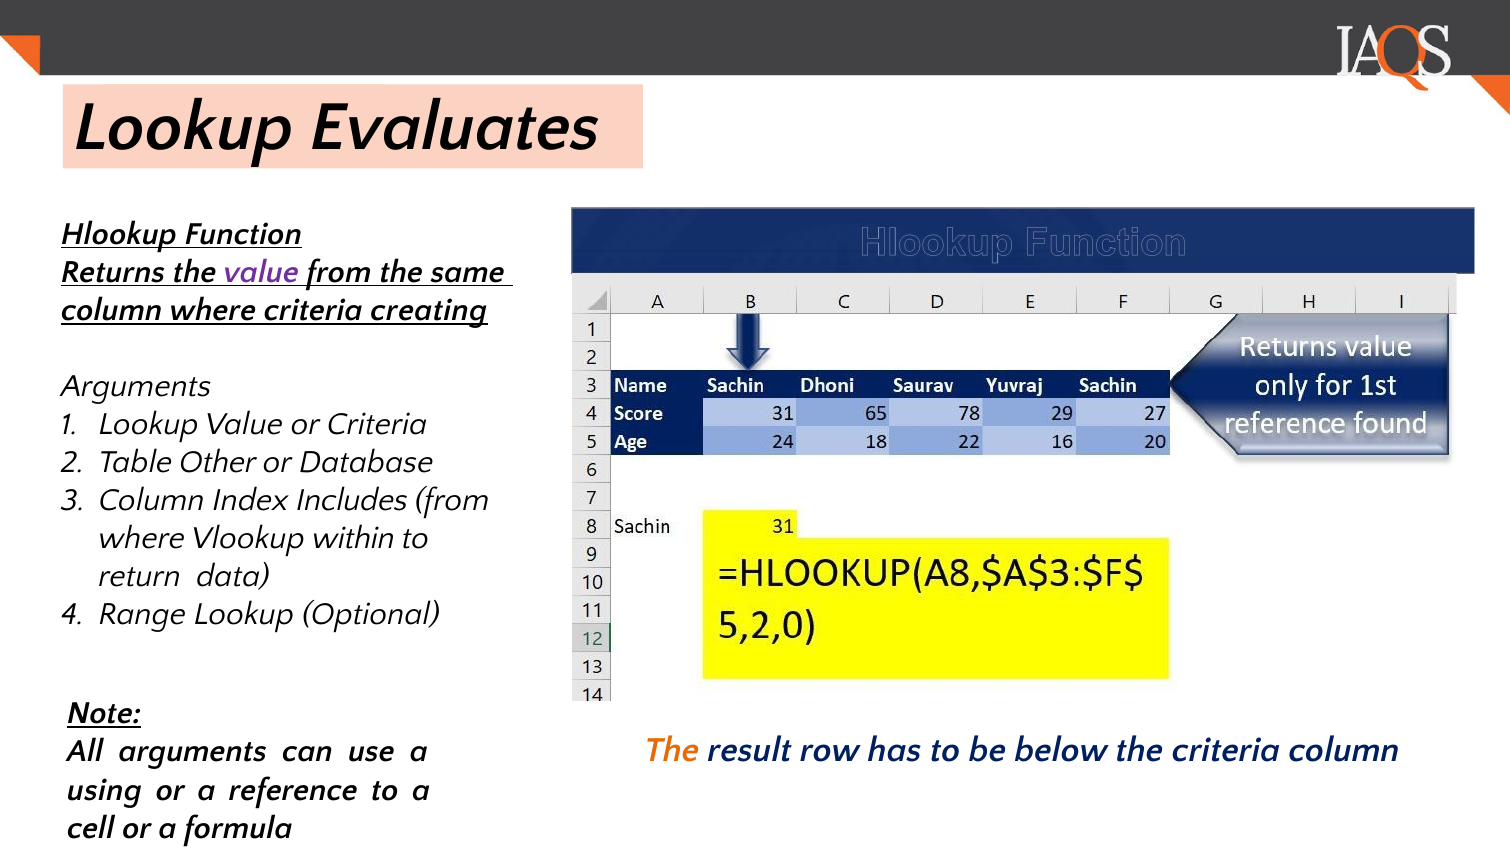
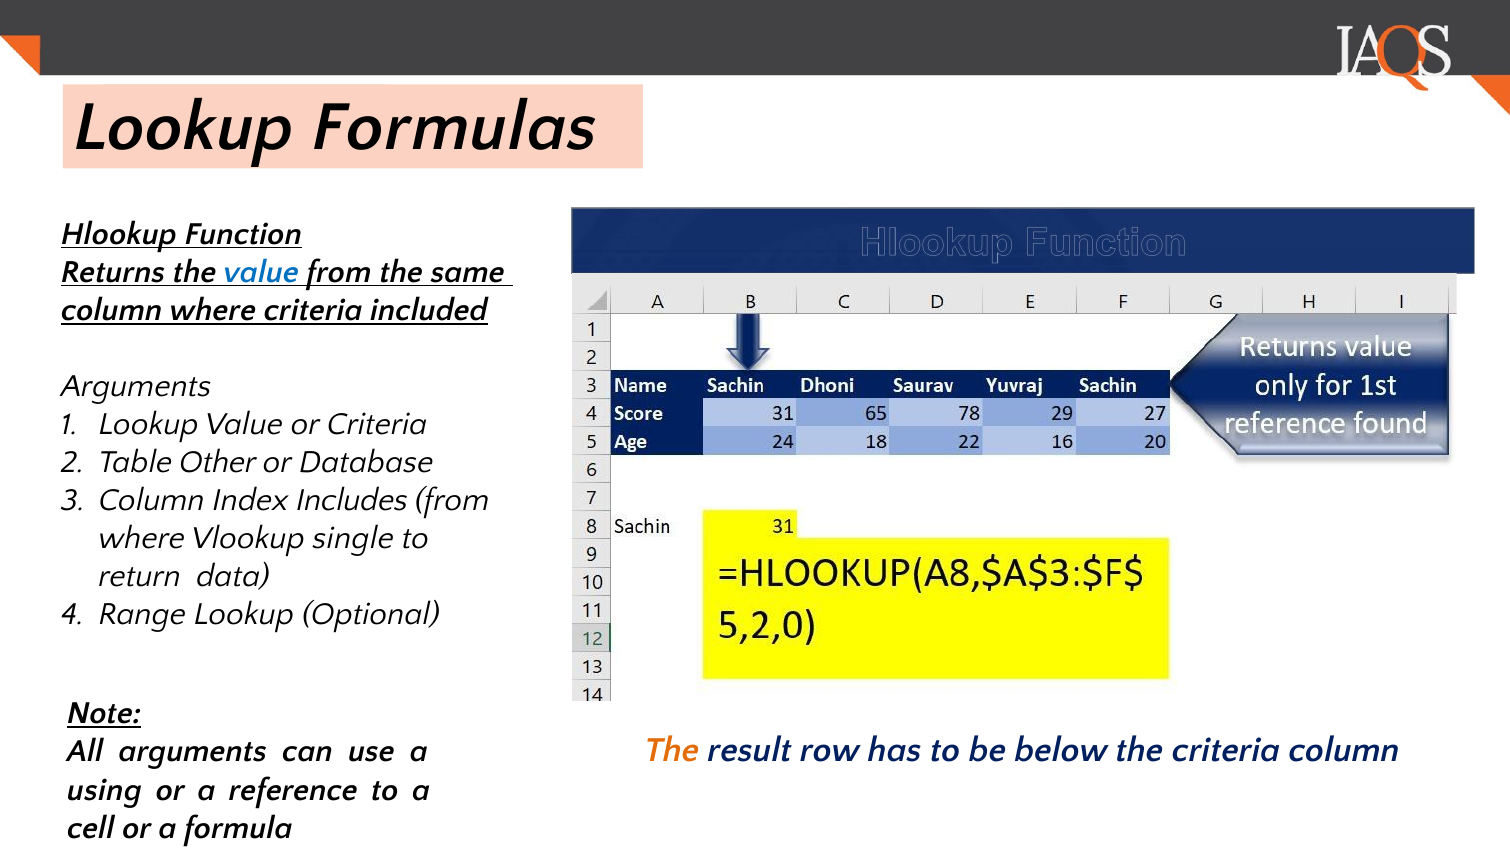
Evaluates: Evaluates -> Formulas
value at (261, 272) colour: purple -> blue
creating: creating -> included
within: within -> single
